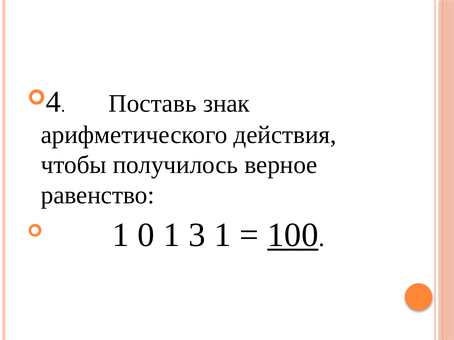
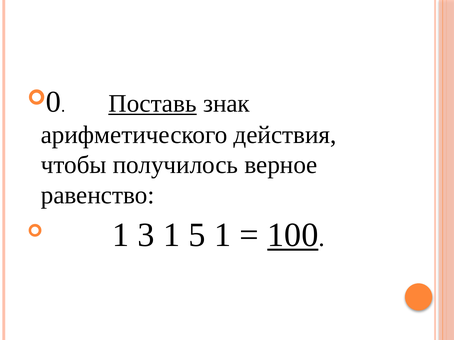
4: 4 -> 0
Поставь underline: none -> present
0: 0 -> 3
3: 3 -> 5
